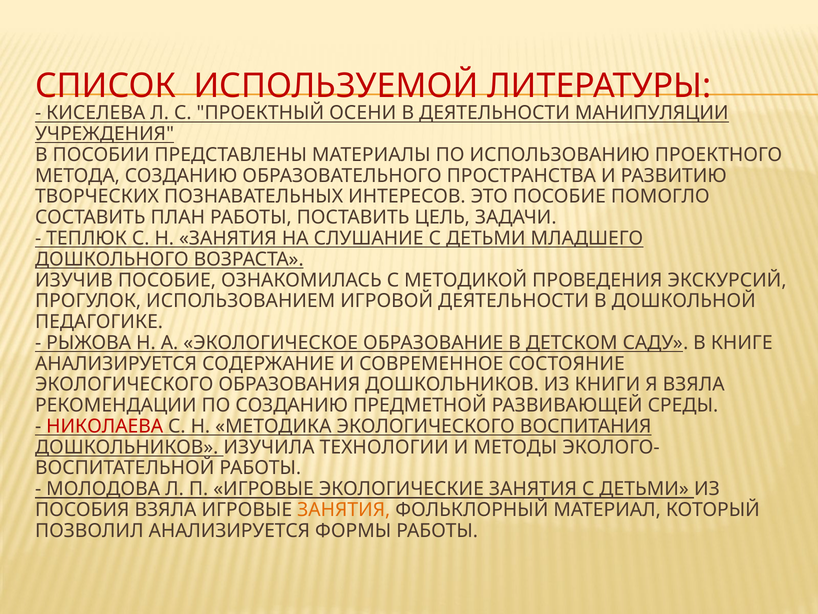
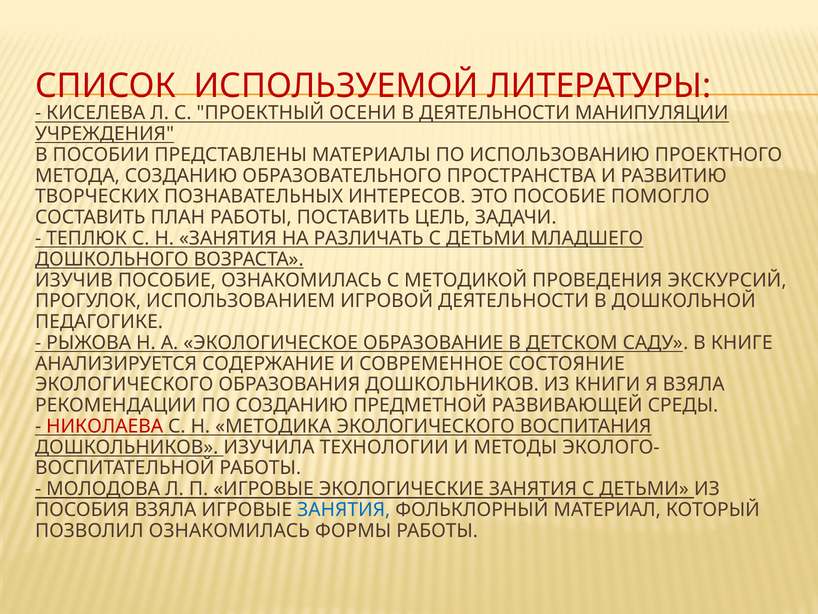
СЛУШАНИЕ: СЛУШАНИЕ -> РАЗЛИЧАТЬ
ЗАНЯТИЯ at (344, 509) colour: orange -> blue
ПОЗВОЛИЛ АНАЛИЗИРУЕТСЯ: АНАЛИЗИРУЕТСЯ -> ОЗНАКОМИЛАСЬ
